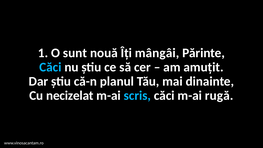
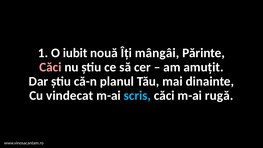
sunt: sunt -> iubit
Căci at (50, 67) colour: light blue -> pink
necizelat: necizelat -> vindecat
